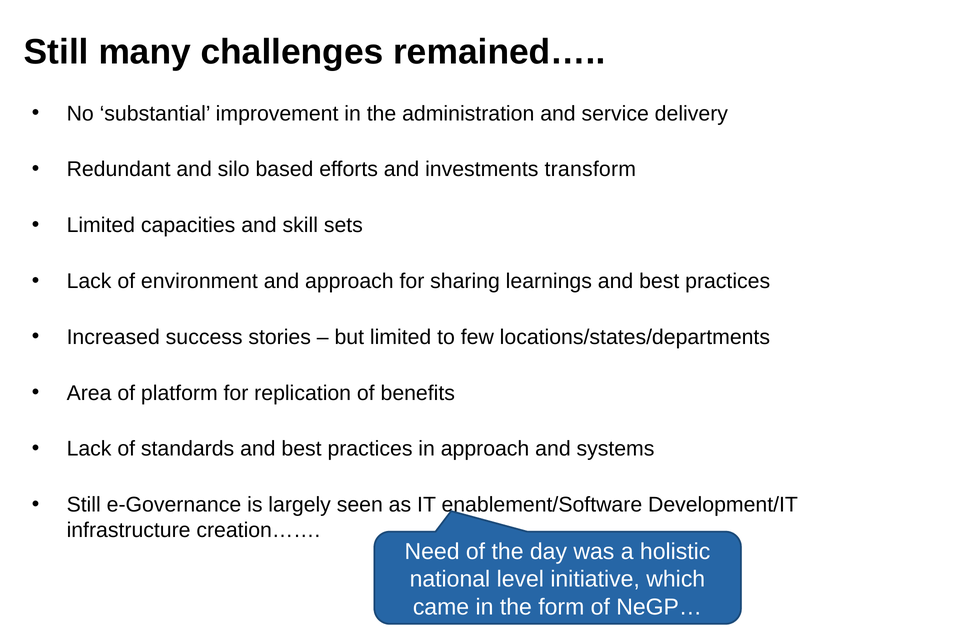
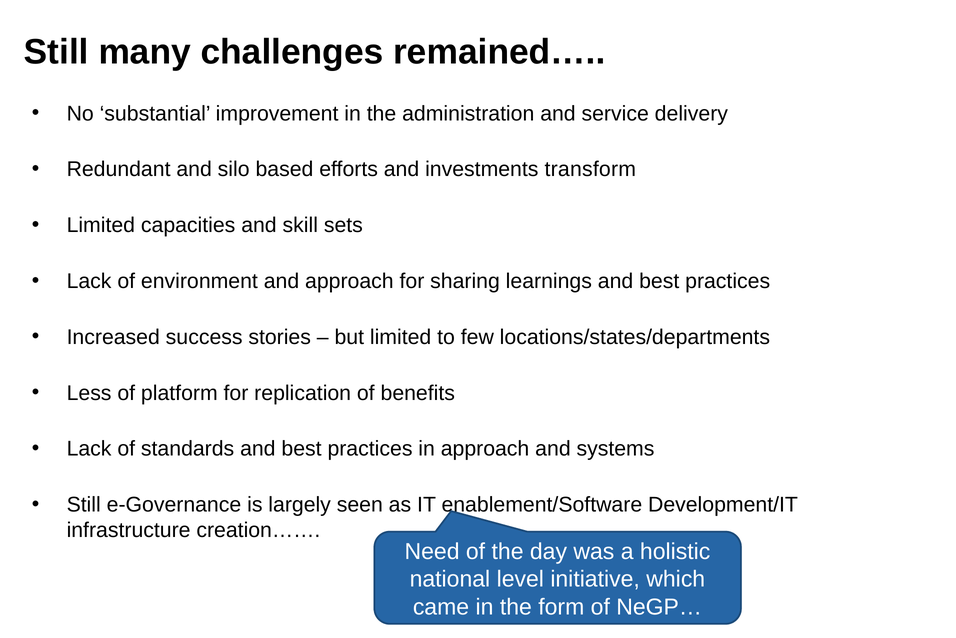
Area: Area -> Less
